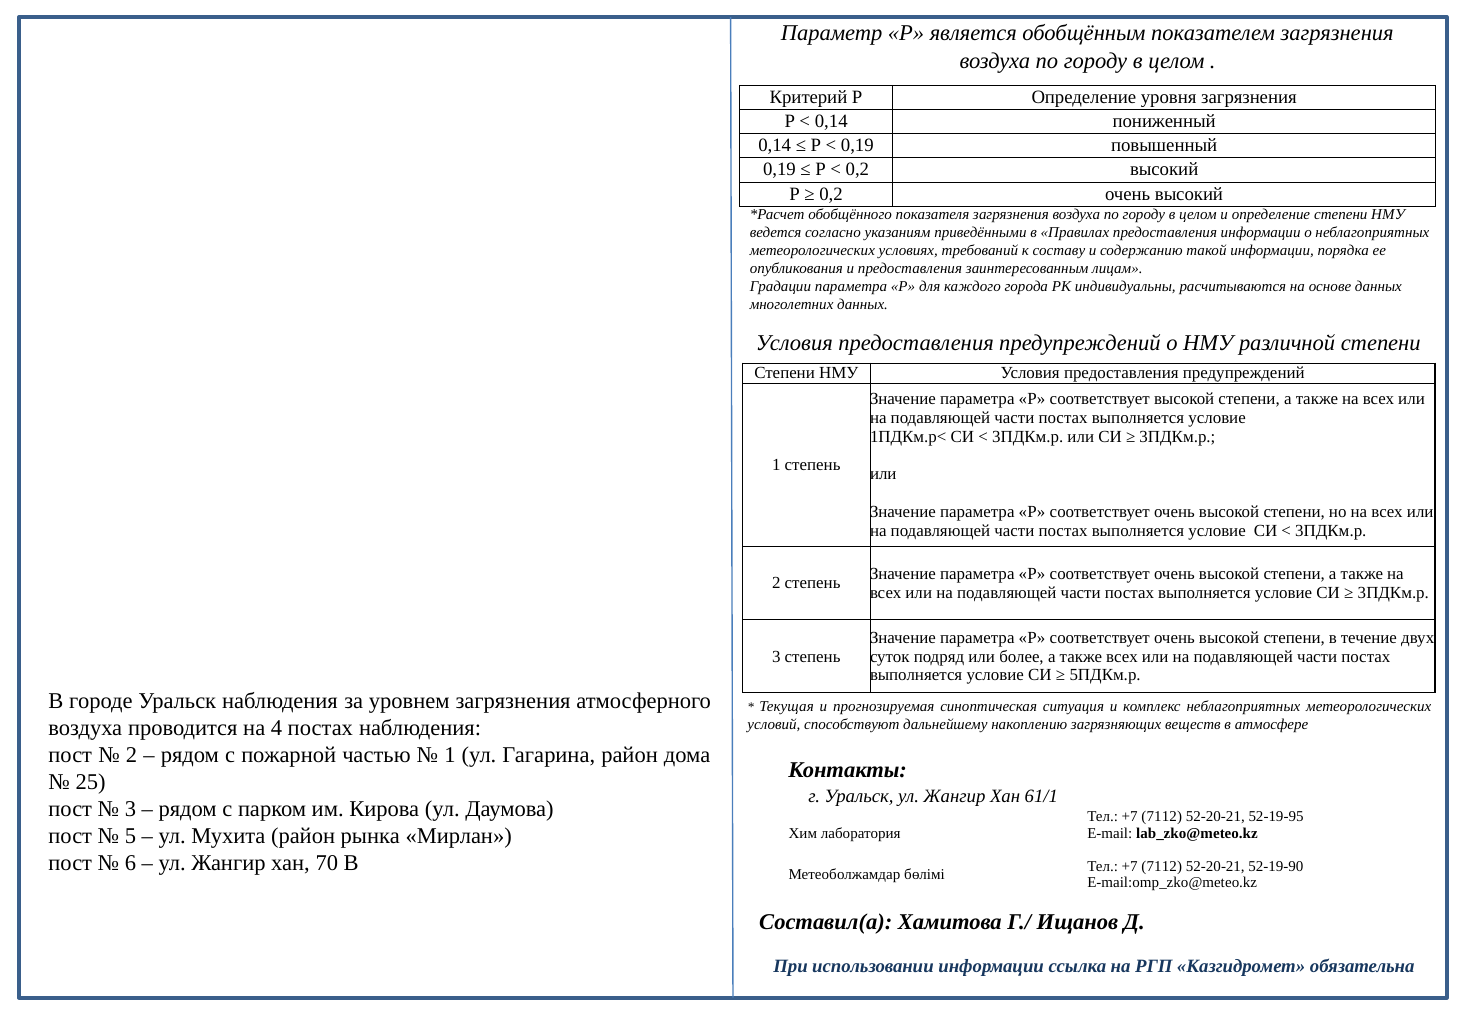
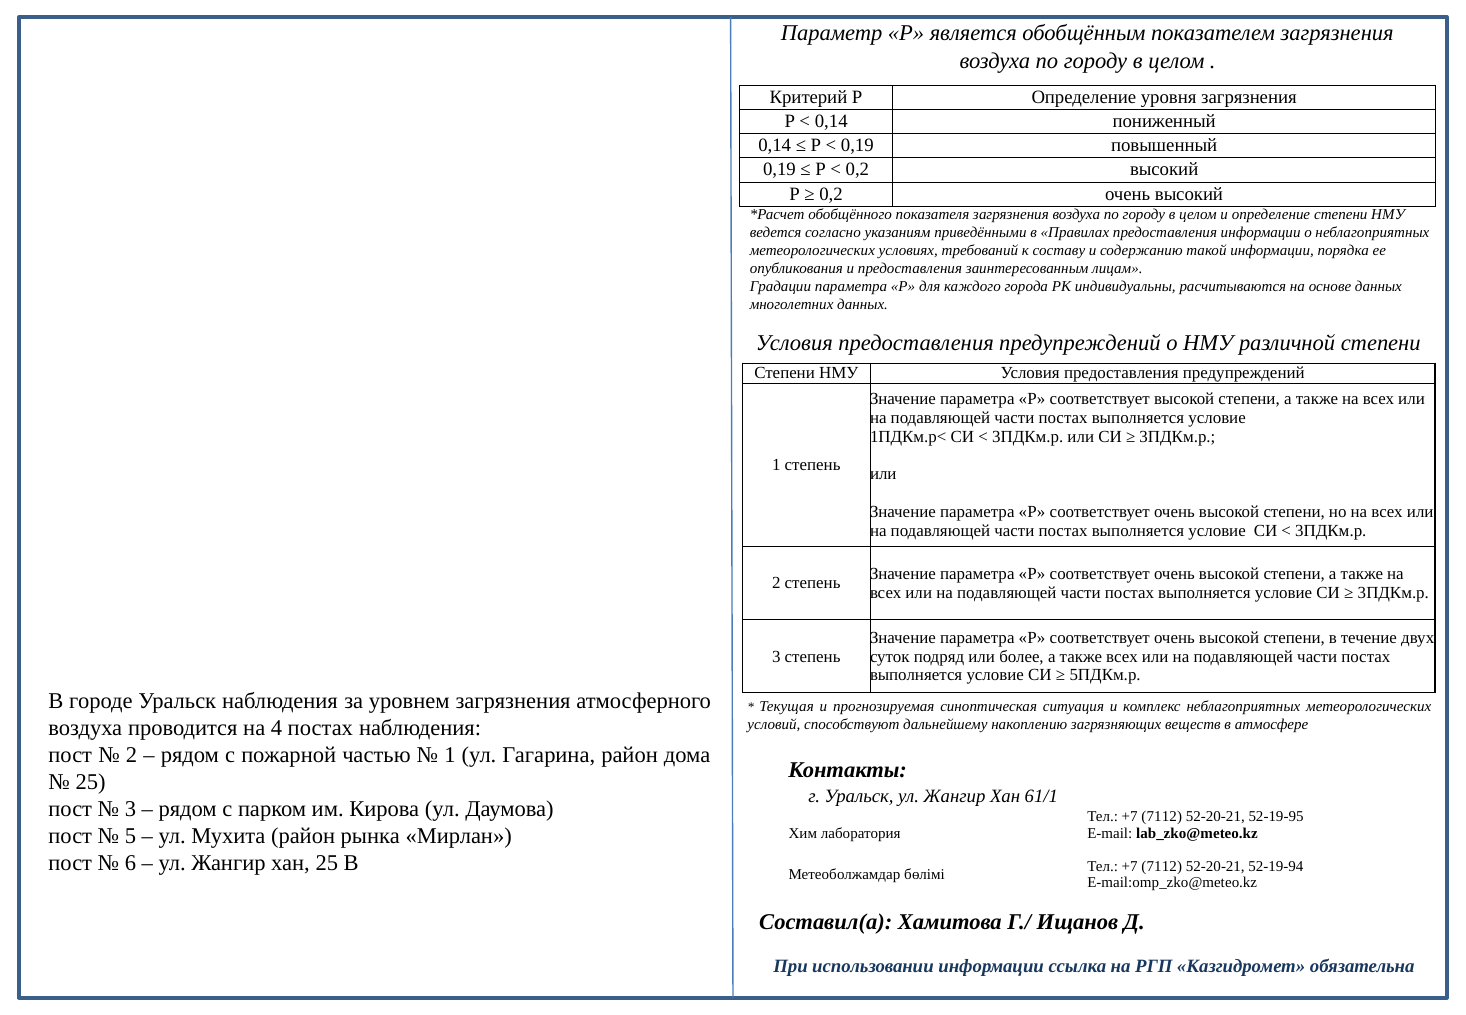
хан 70: 70 -> 25
52-19-90: 52-19-90 -> 52-19-94
